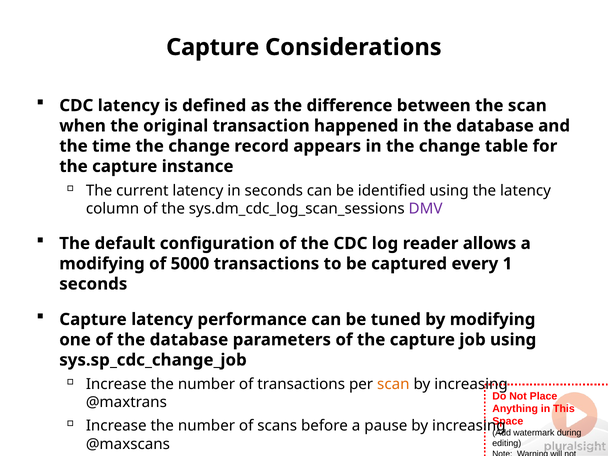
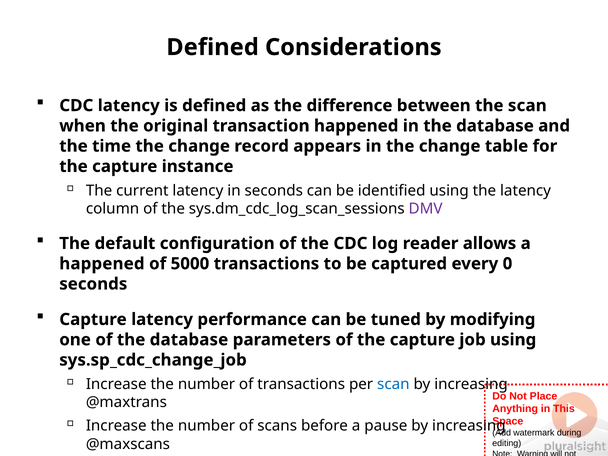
Capture at (213, 47): Capture -> Defined
modifying at (102, 264): modifying -> happened
every 1: 1 -> 0
scan at (393, 384) colour: orange -> blue
